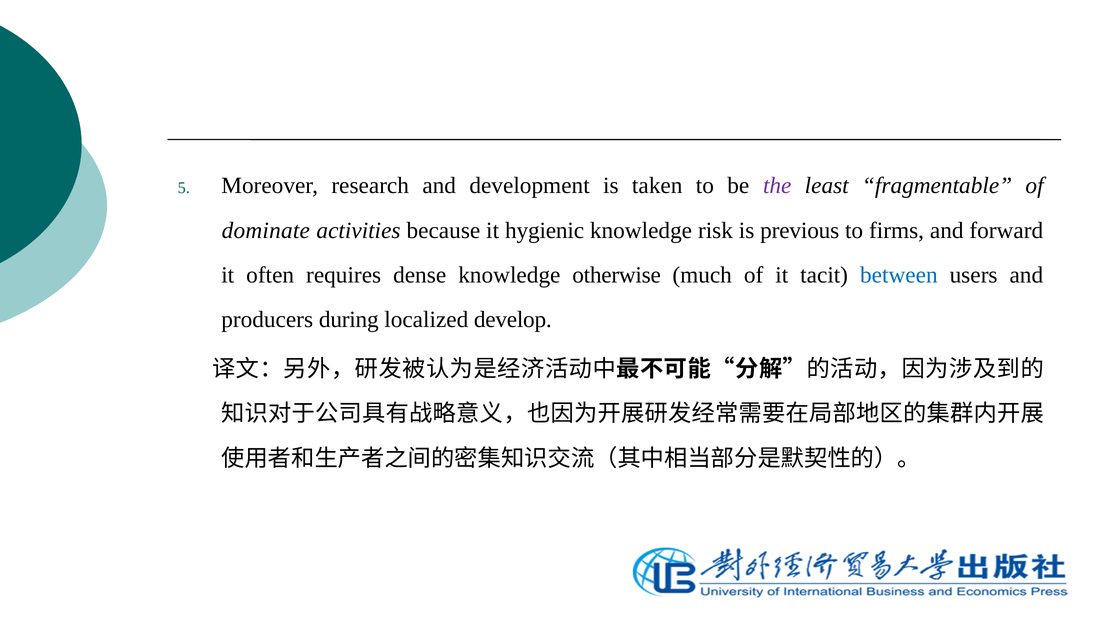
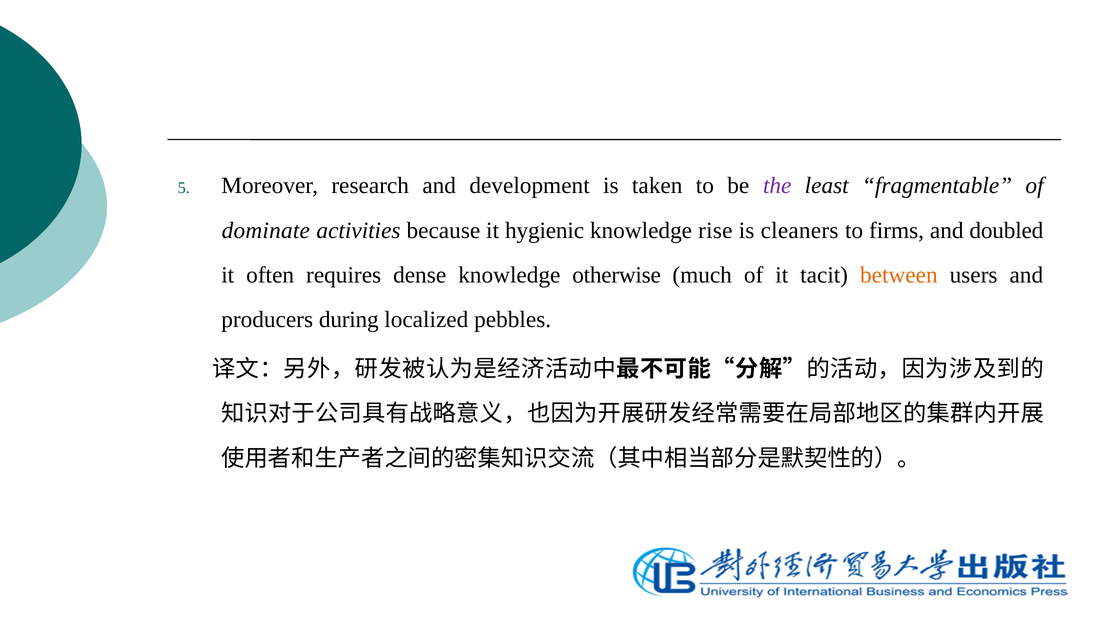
risk: risk -> rise
previous: previous -> cleaners
forward: forward -> doubled
between colour: blue -> orange
develop: develop -> pebbles
